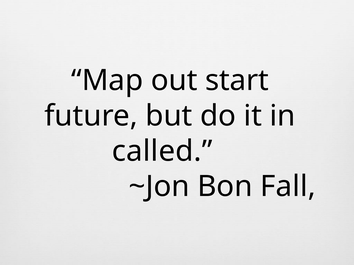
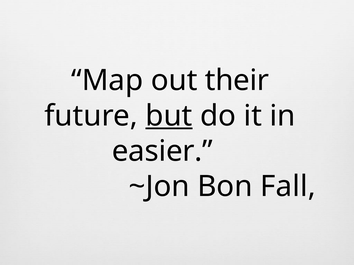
start: start -> their
but underline: none -> present
called: called -> easier
